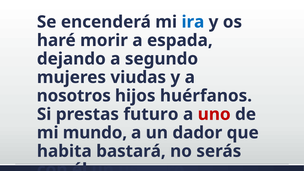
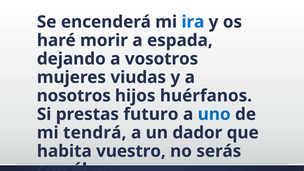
segundo: segundo -> vosotros
uno colour: red -> blue
mundo: mundo -> tendrá
bastará: bastará -> vuestro
